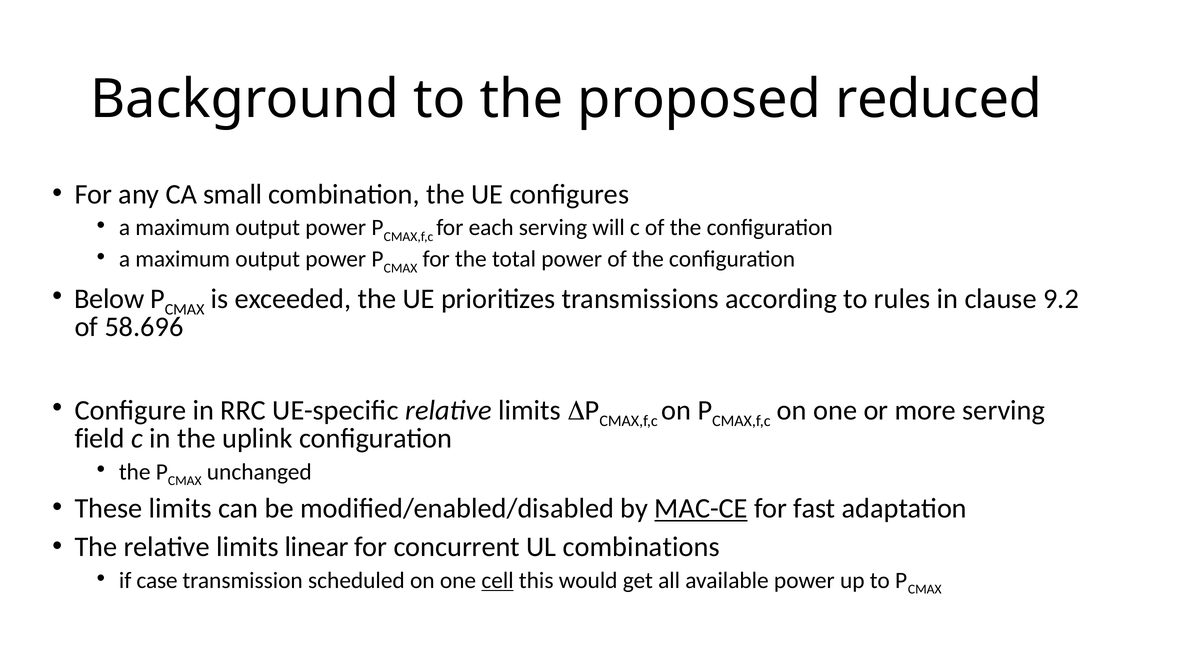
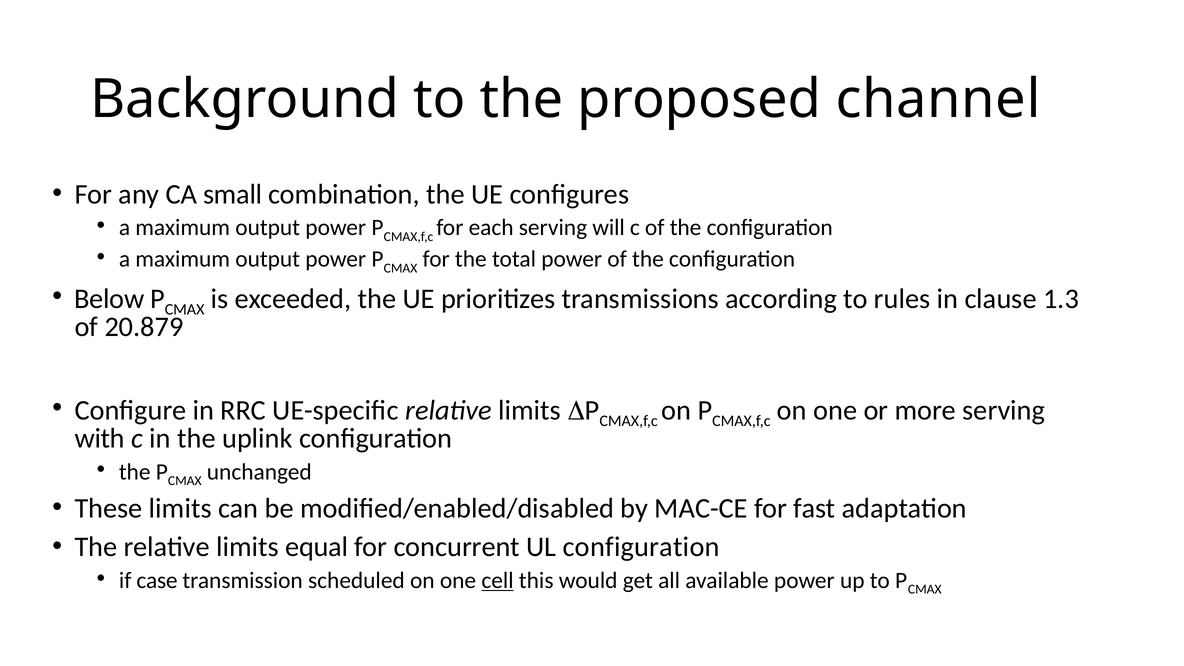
reduced: reduced -> channel
9.2: 9.2 -> 1.3
58.696: 58.696 -> 20.879
field: field -> with
MAC-CE underline: present -> none
linear: linear -> equal
UL combinations: combinations -> configuration
